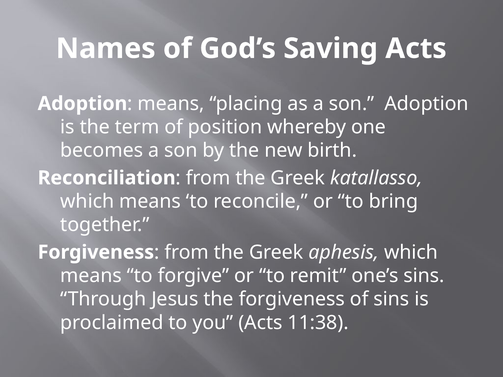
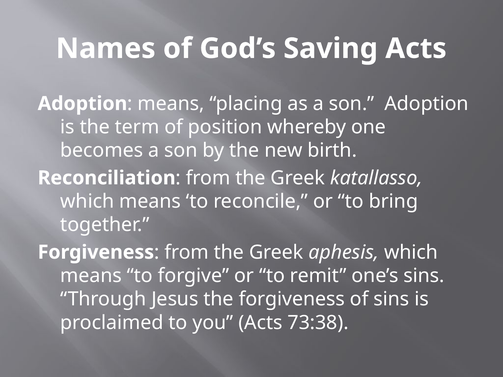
11:38: 11:38 -> 73:38
